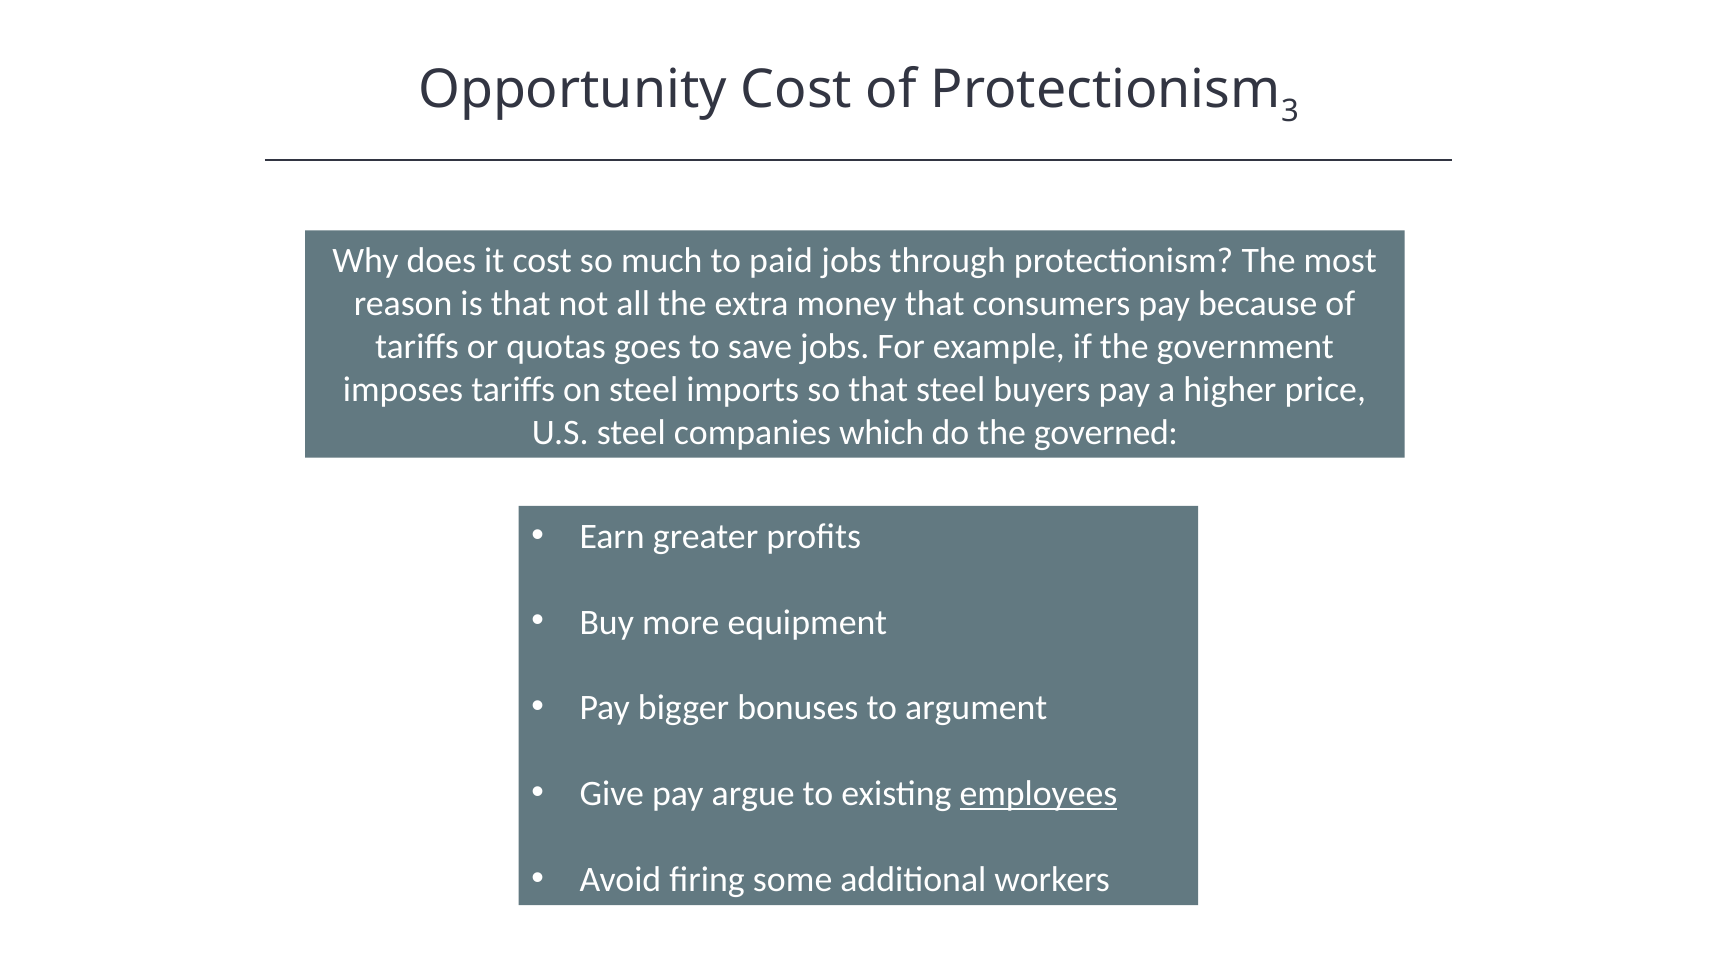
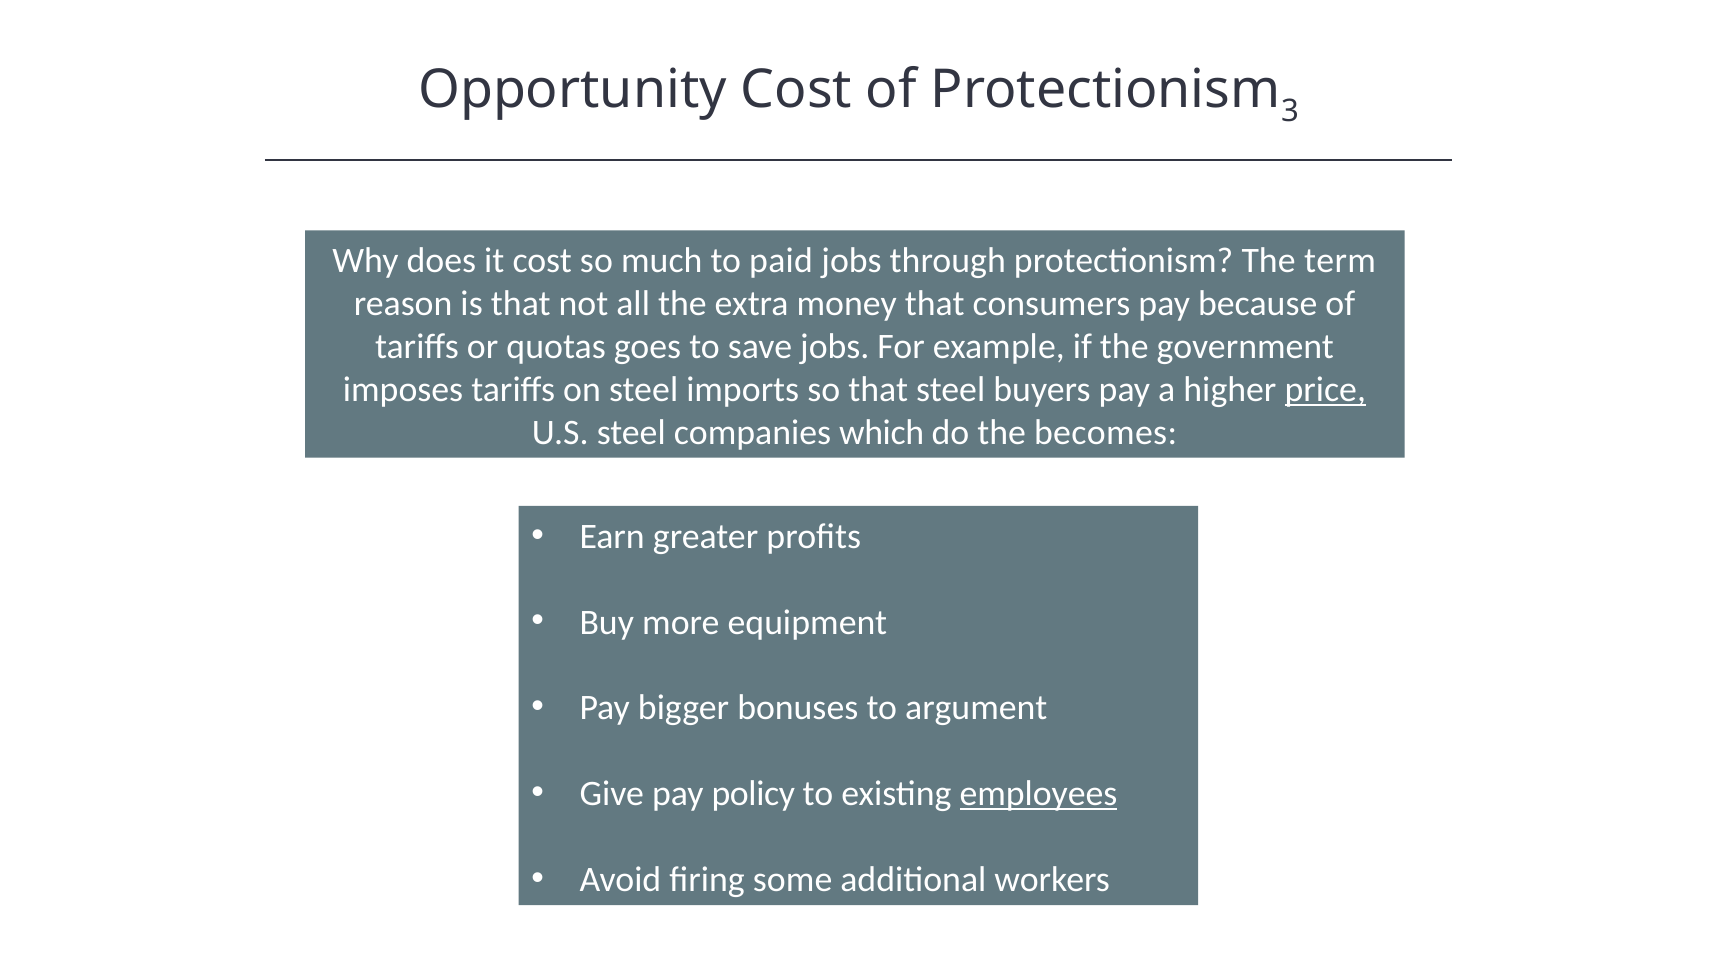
most: most -> term
price underline: none -> present
governed: governed -> becomes
argue: argue -> policy
